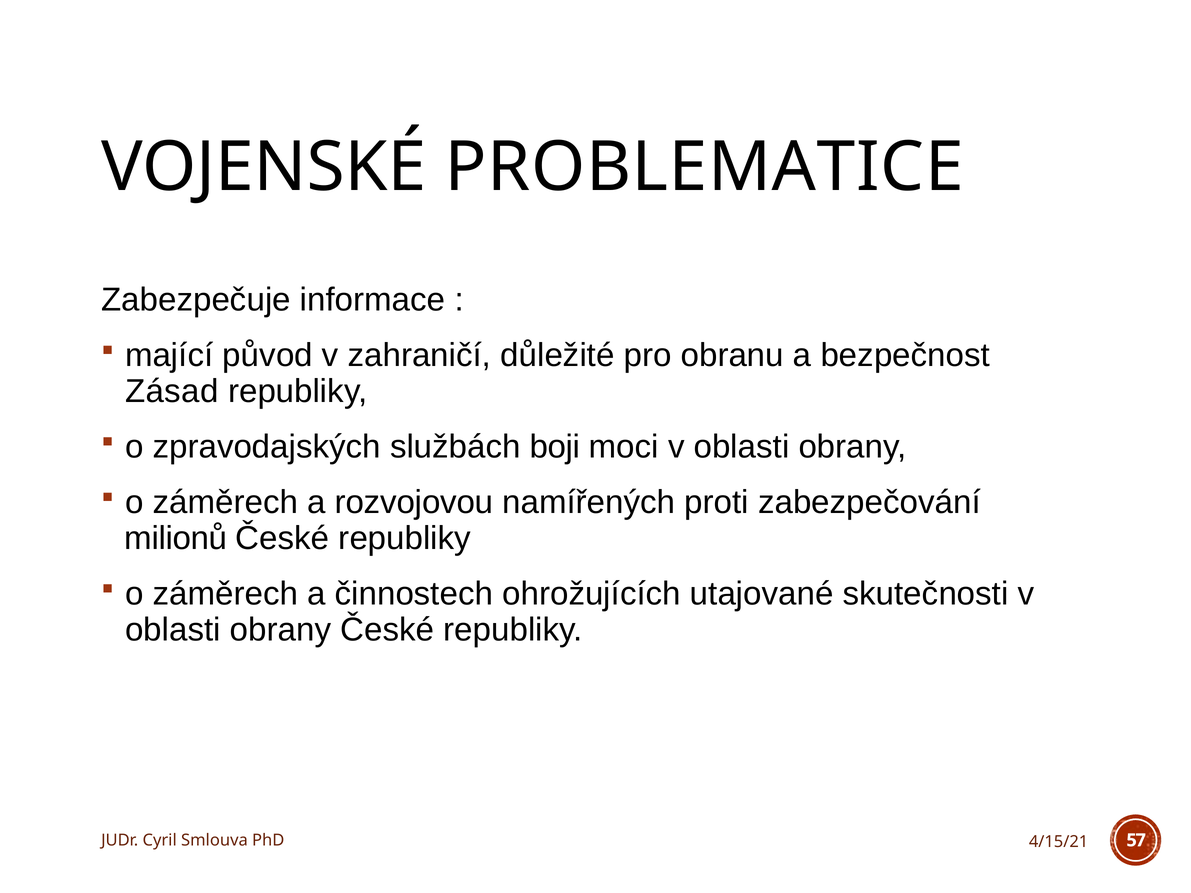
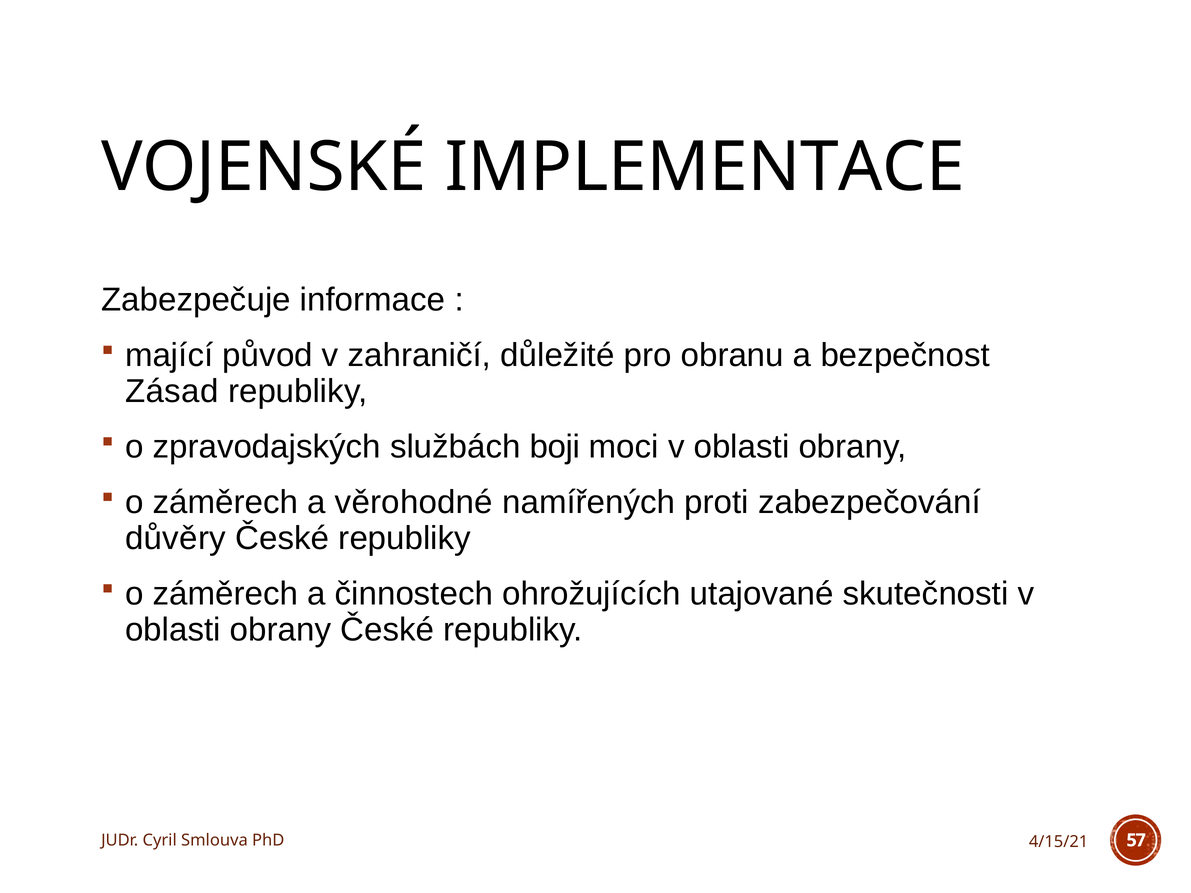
PROBLEMATICE: PROBLEMATICE -> IMPLEMENTACE
rozvojovou: rozvojovou -> věrohodné
milionů: milionů -> důvěry
